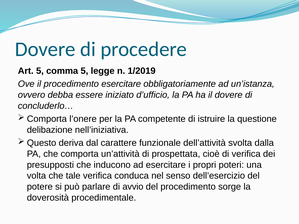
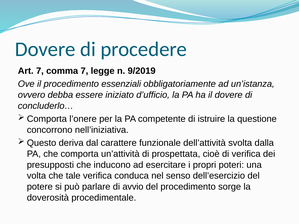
Art 5: 5 -> 7
comma 5: 5 -> 7
1/2019: 1/2019 -> 9/2019
procedimento esercitare: esercitare -> essenziali
delibazione: delibazione -> concorrono
